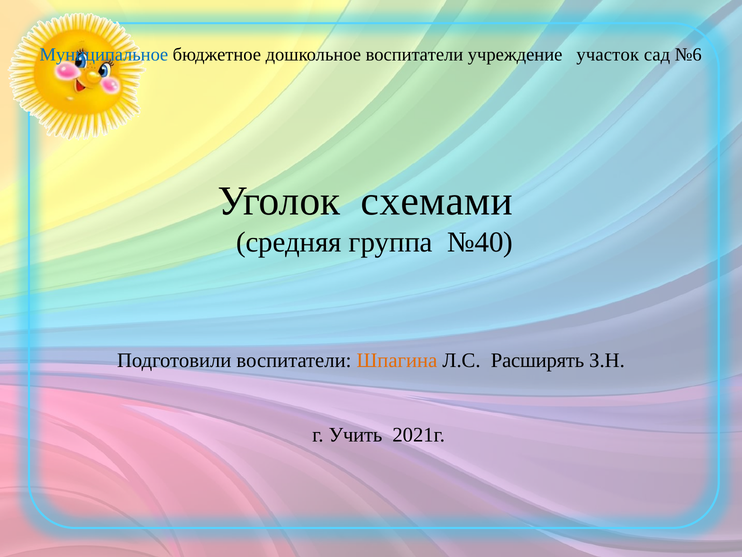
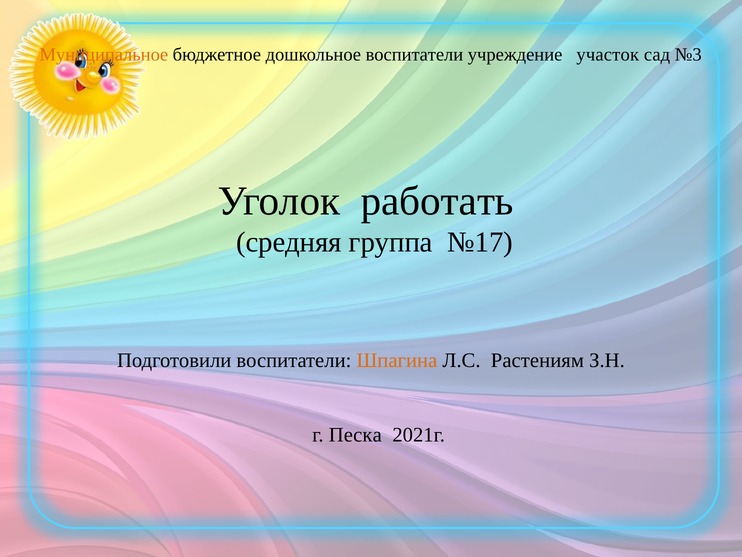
Муниципальное colour: blue -> orange
№6: №6 -> №3
схемами: схемами -> работать
№40: №40 -> №17
Расширять: Расширять -> Растениям
Учить: Учить -> Песка
